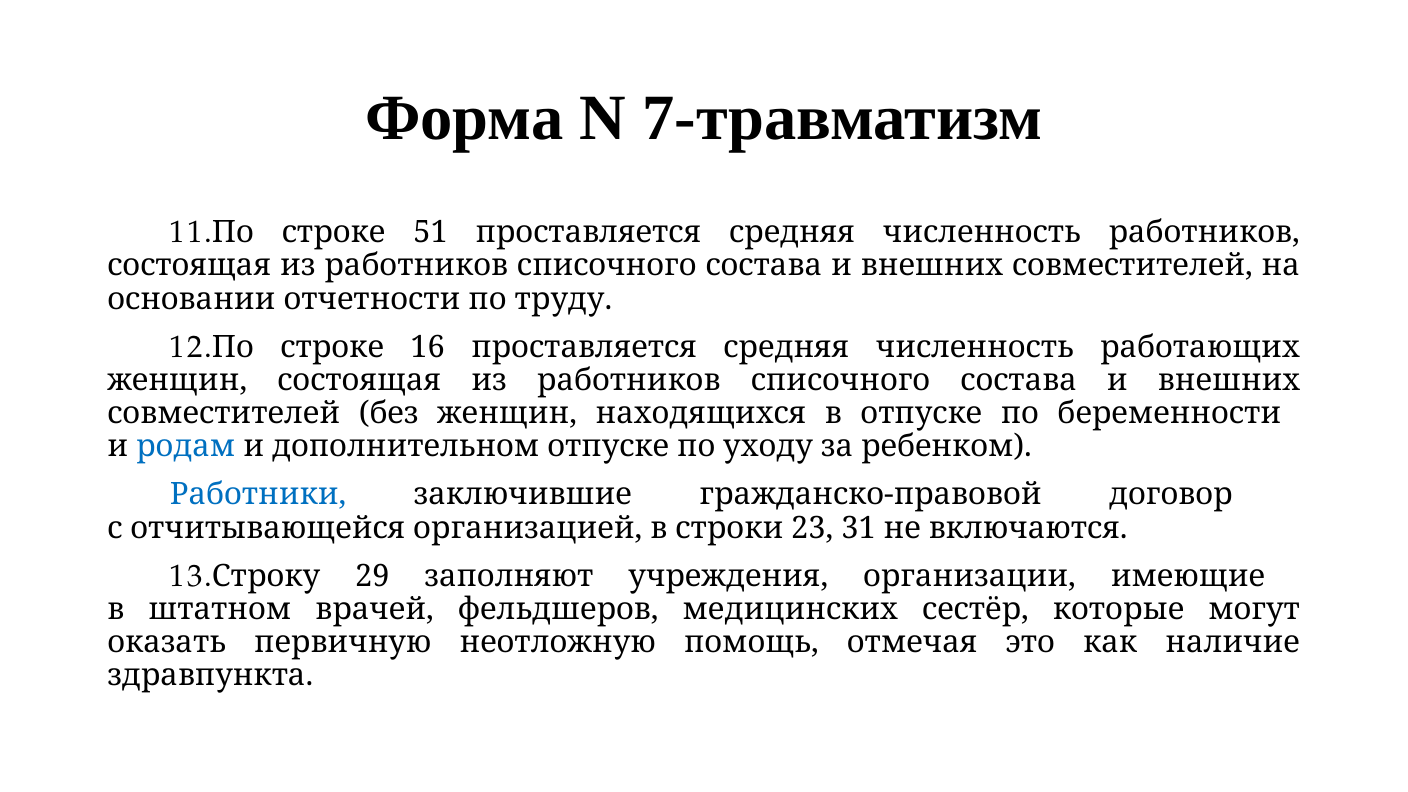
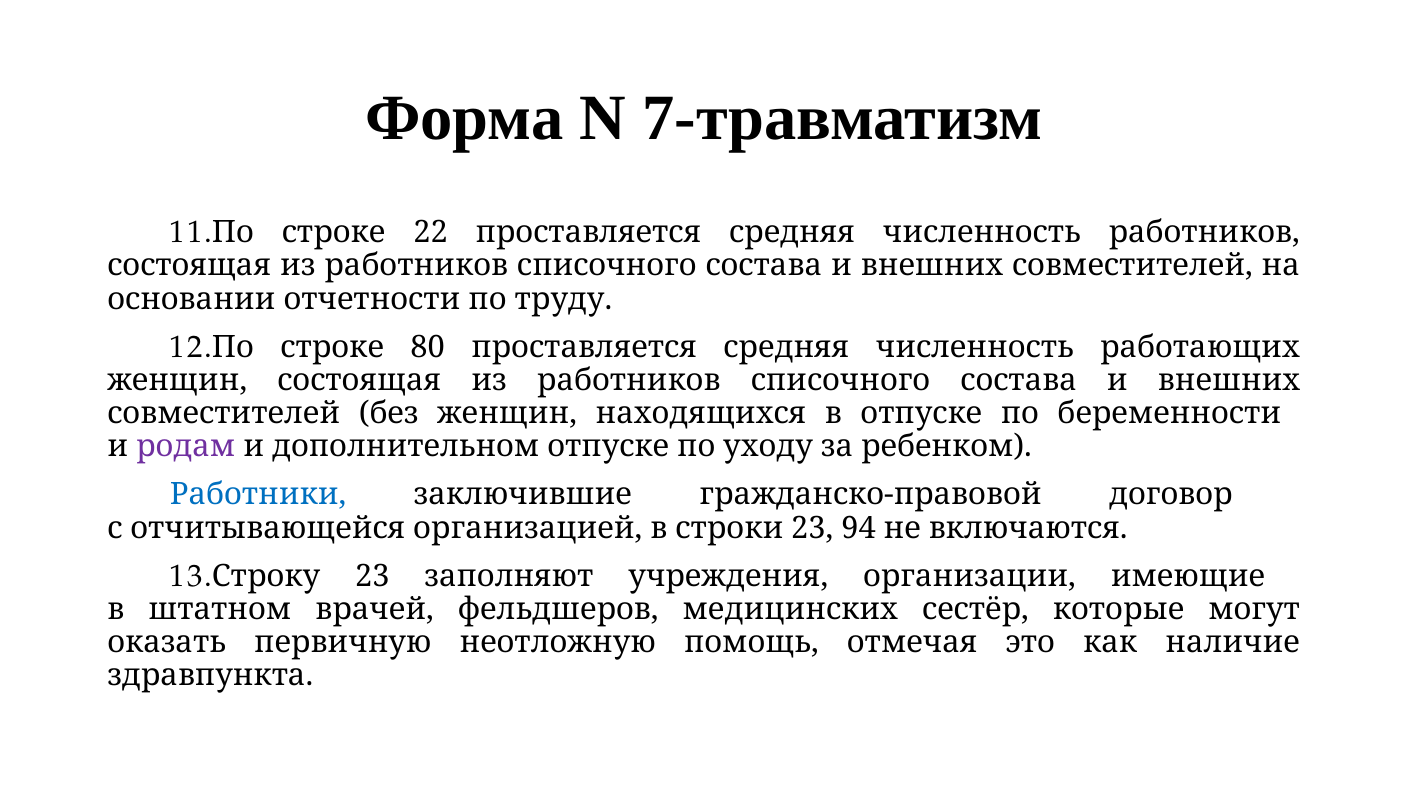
51: 51 -> 22
16: 16 -> 80
родам colour: blue -> purple
31: 31 -> 94
29 at (372, 576): 29 -> 23
